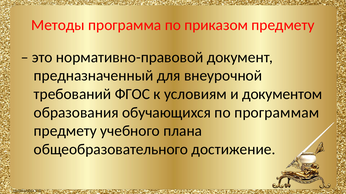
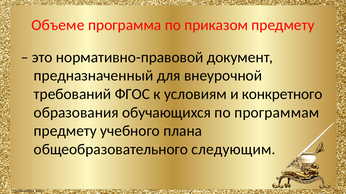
Методы: Методы -> Объеме
документом: документом -> конкретного
достижение: достижение -> следующим
